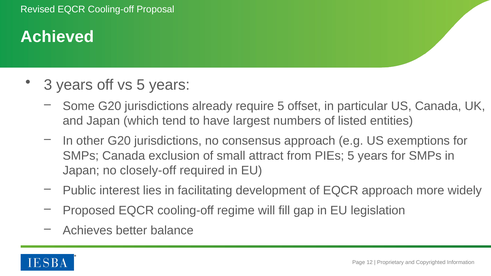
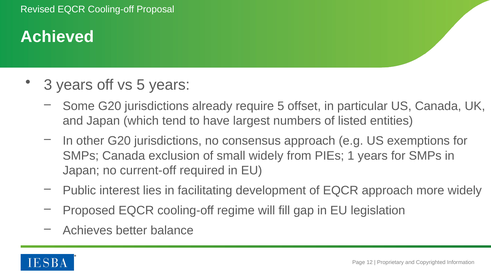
small attract: attract -> widely
PIEs 5: 5 -> 1
closely-off: closely-off -> current-off
